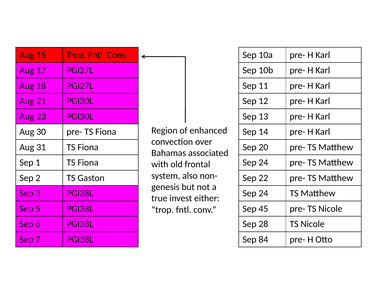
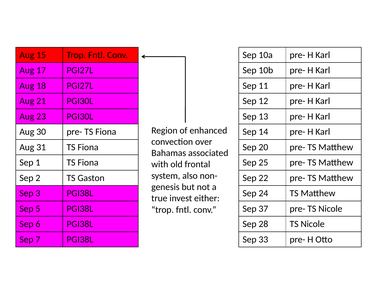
24 at (263, 162): 24 -> 25
45: 45 -> 37
84: 84 -> 33
